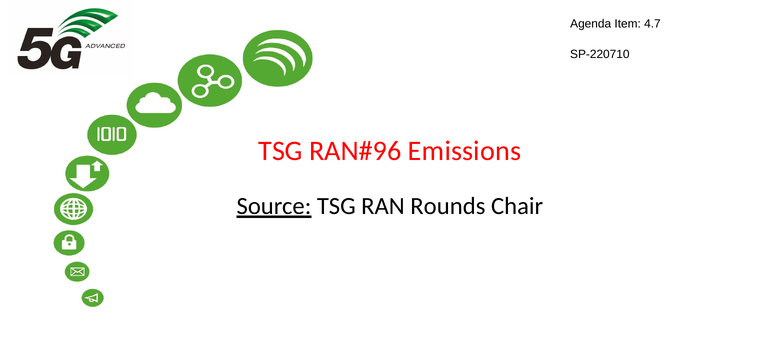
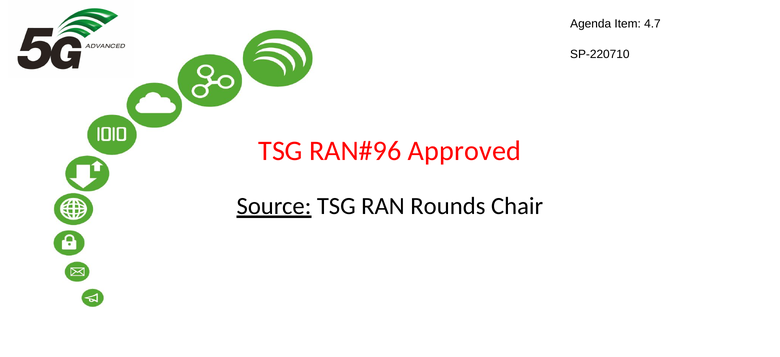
Emissions: Emissions -> Approved
